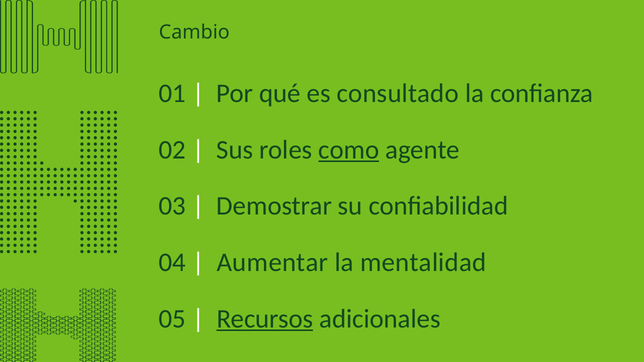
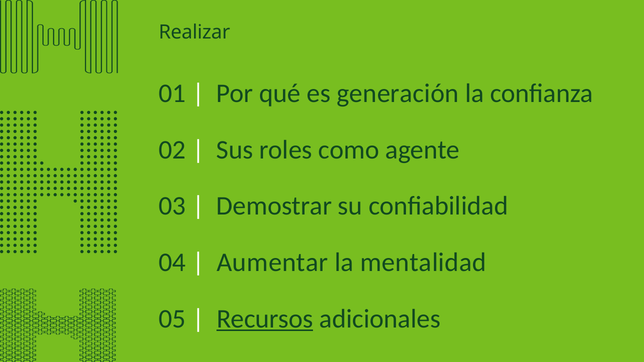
Cambio: Cambio -> Realizar
consultado: consultado -> generación
como underline: present -> none
